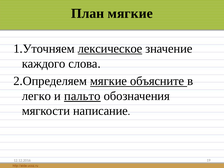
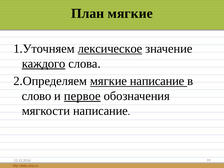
каждого underline: none -> present
мягкие объясните: объясните -> написание
легко: легко -> слово
пальто: пальто -> первое
